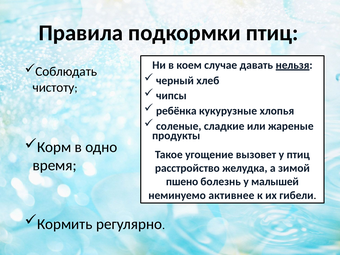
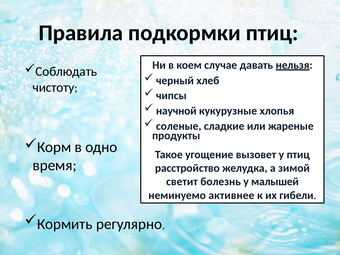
ребёнка: ребёнка -> научной
пшено: пшено -> светит
